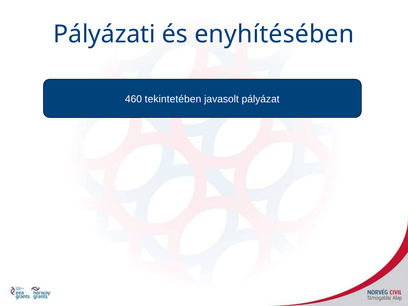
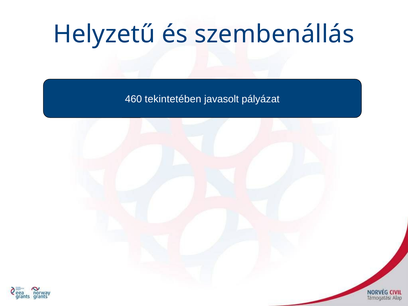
Pályázati: Pályázati -> Helyzetű
enyhítésében: enyhítésében -> szembenállás
